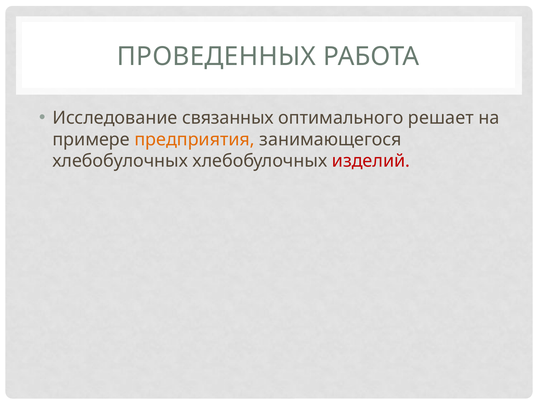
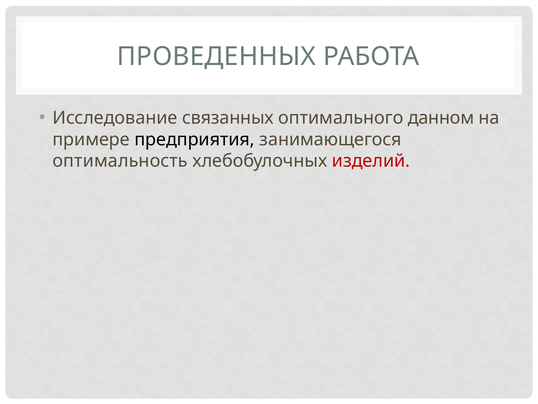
решает: решает -> данном
предприятия colour: orange -> black
хлебобулочных at (120, 161): хлебобулочных -> оптимальность
